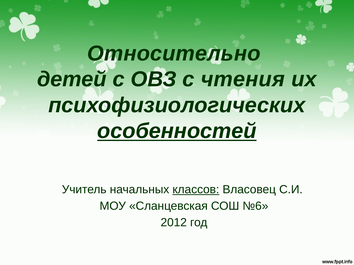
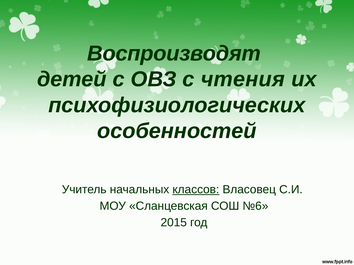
Относительно: Относительно -> Воспроизводят
особенностей underline: present -> none
2012: 2012 -> 2015
